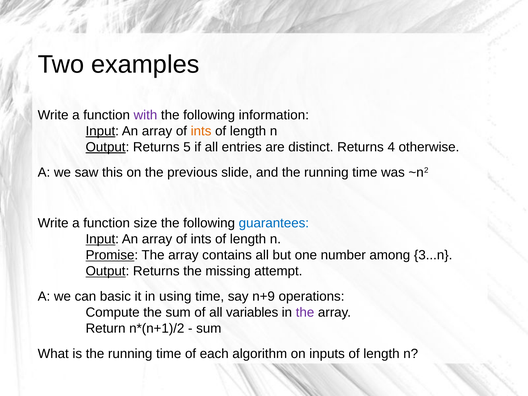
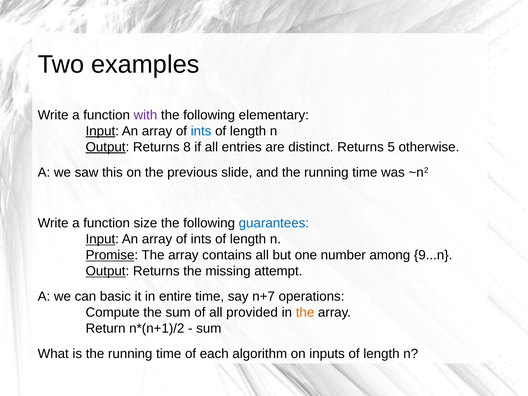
information: information -> elementary
ints at (201, 131) colour: orange -> blue
5: 5 -> 8
4: 4 -> 5
3...n: 3...n -> 9...n
using: using -> entire
n+9: n+9 -> n+7
variables: variables -> provided
the at (305, 312) colour: purple -> orange
